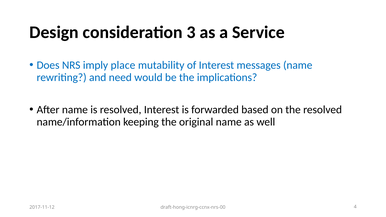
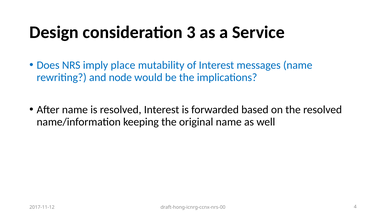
need: need -> node
